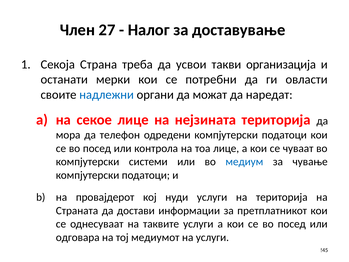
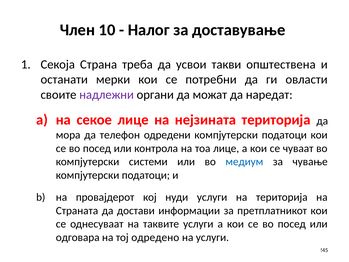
27: 27 -> 10
организација: организација -> општествена
надлежни colour: blue -> purple
медиумот: медиумот -> одредено
